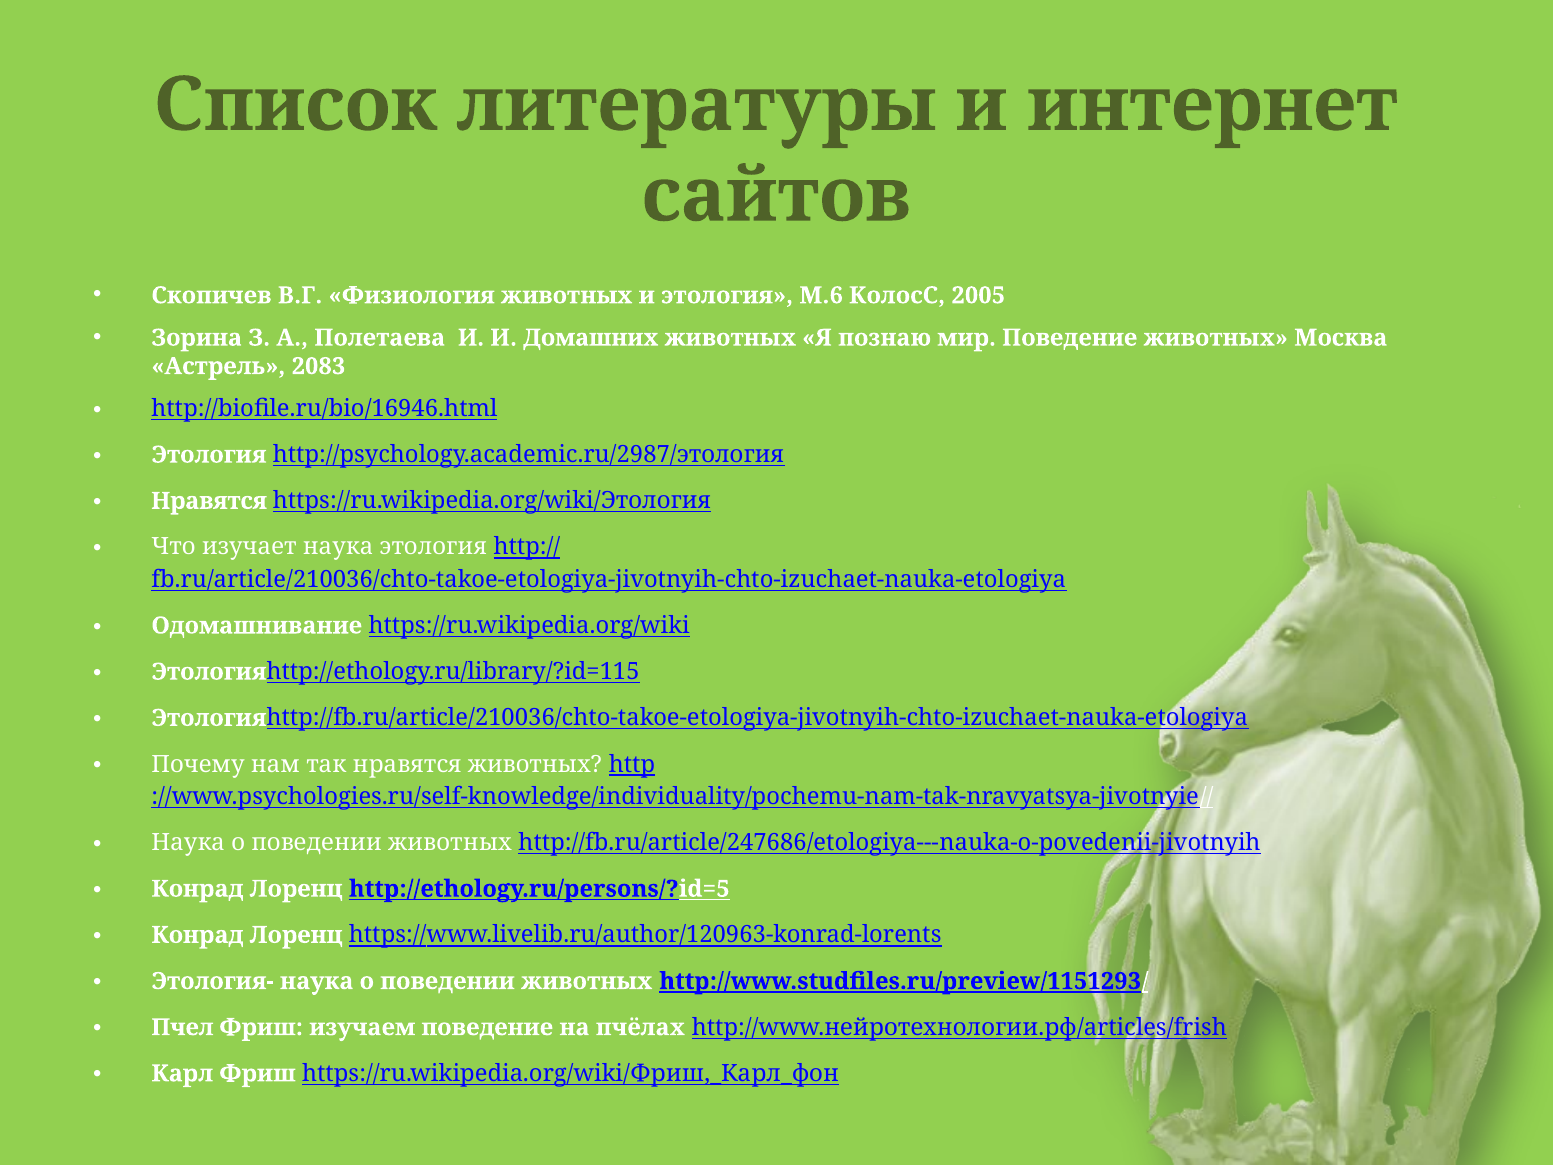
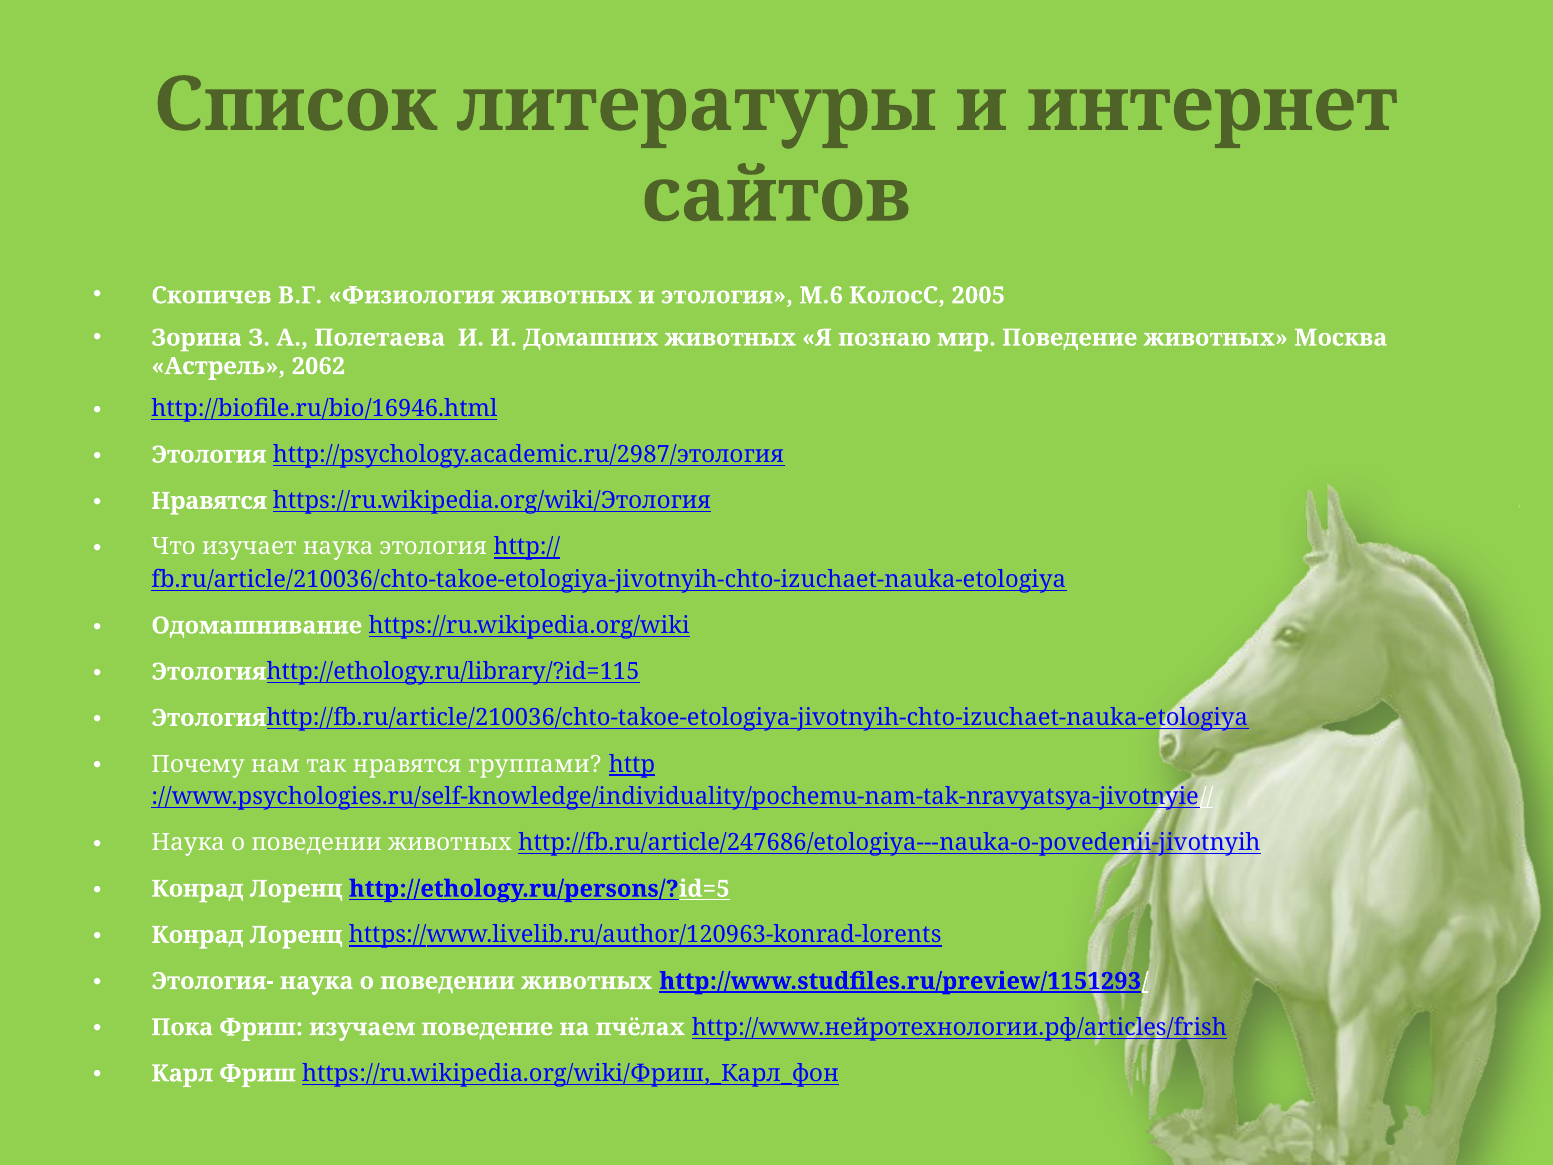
2083: 2083 -> 2062
нравятся животных: животных -> группами
Пчел: Пчел -> Пока
